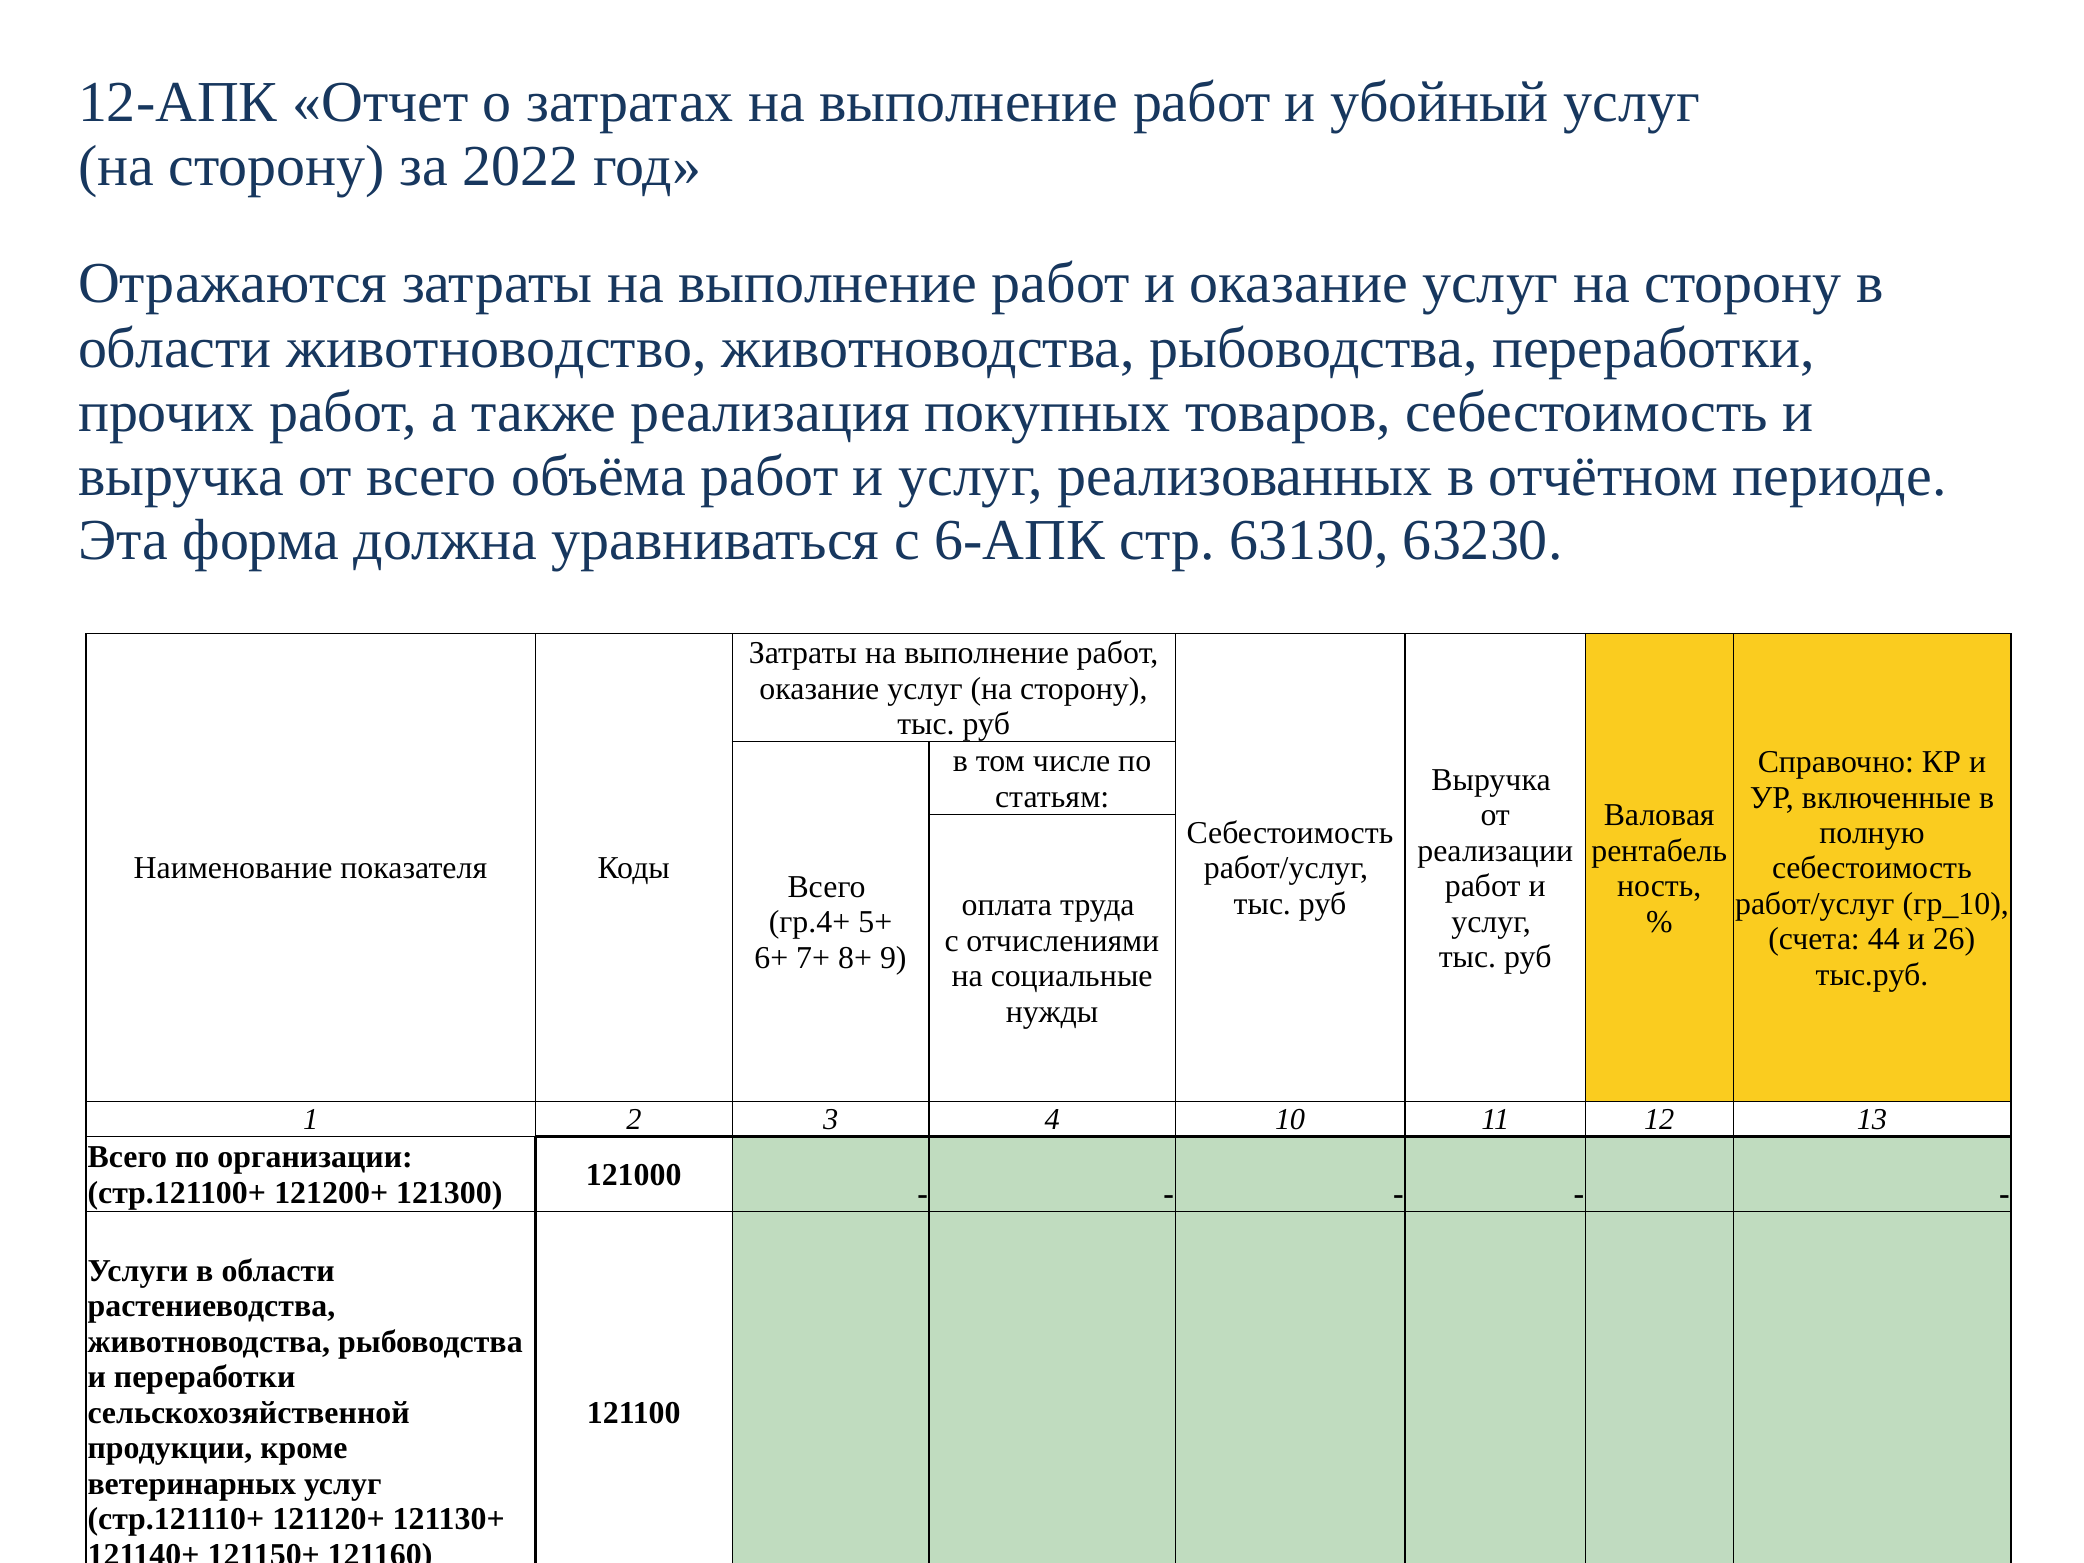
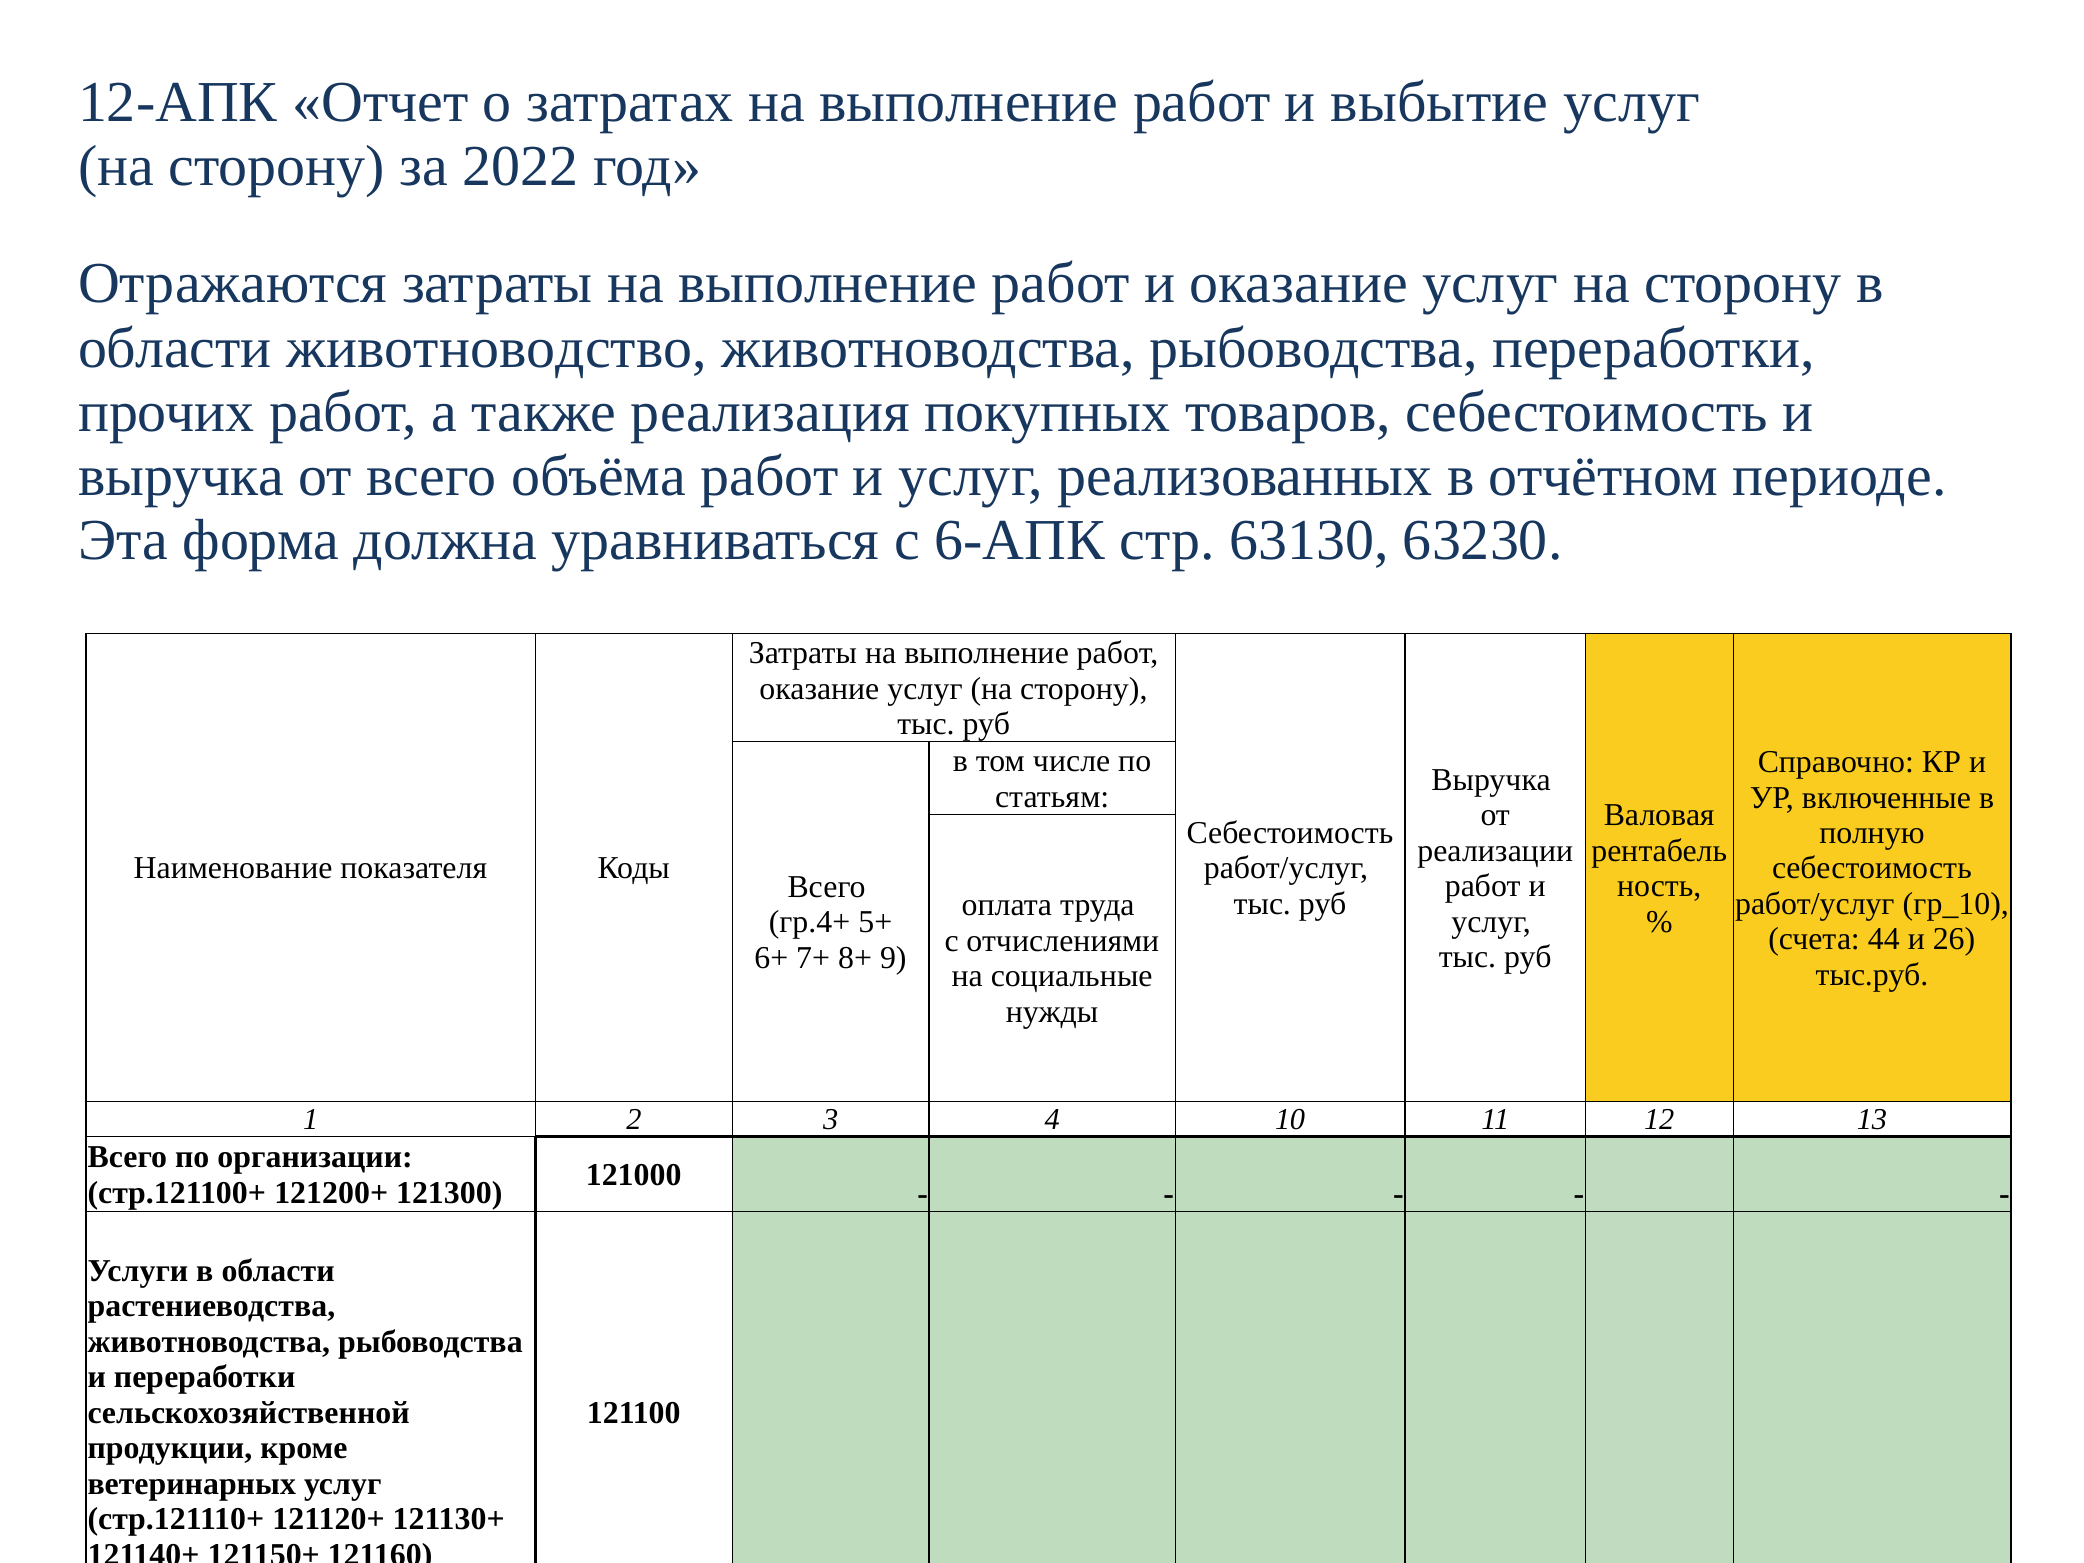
убойный: убойный -> выбытие
